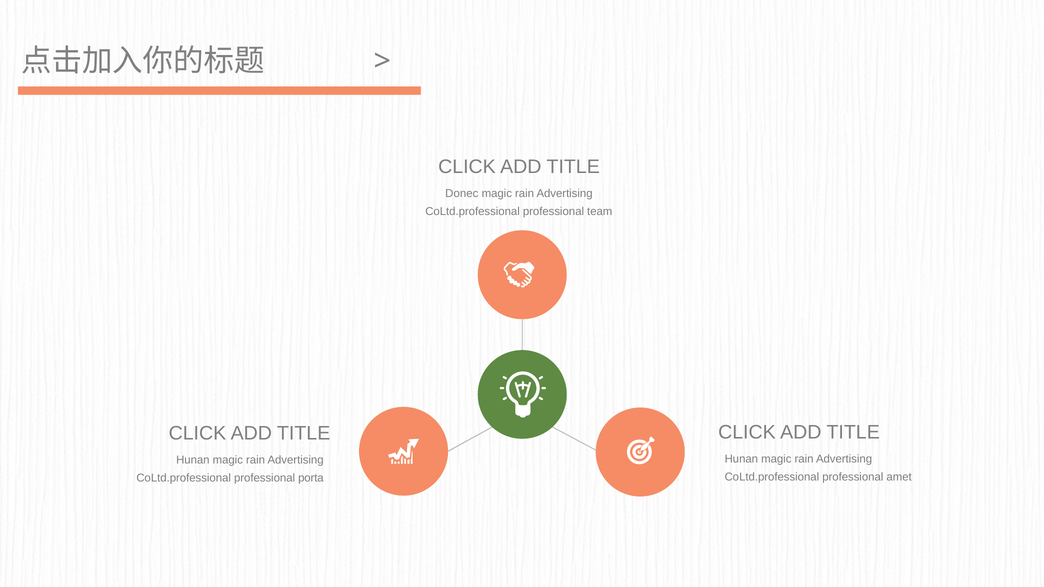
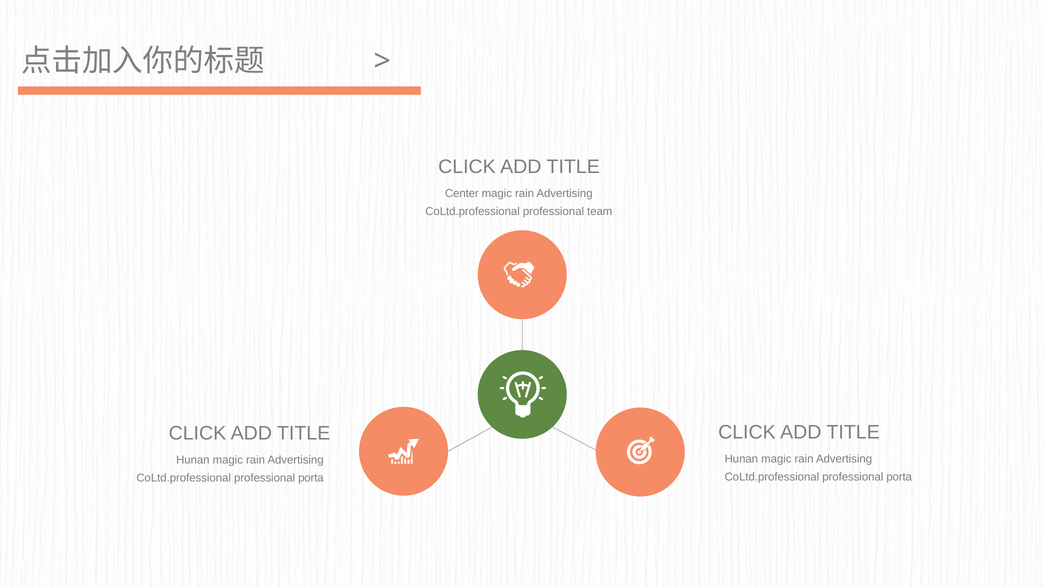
Donec: Donec -> Center
amet at (899, 477): amet -> porta
